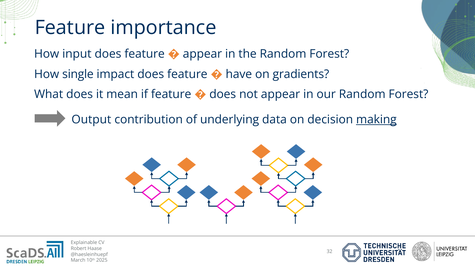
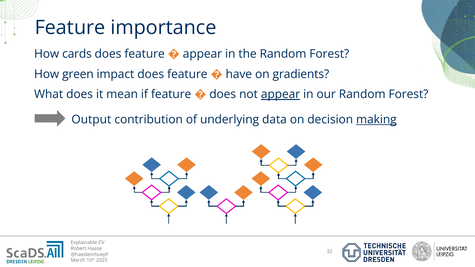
input: input -> cards
single: single -> green
appear at (281, 94) underline: none -> present
